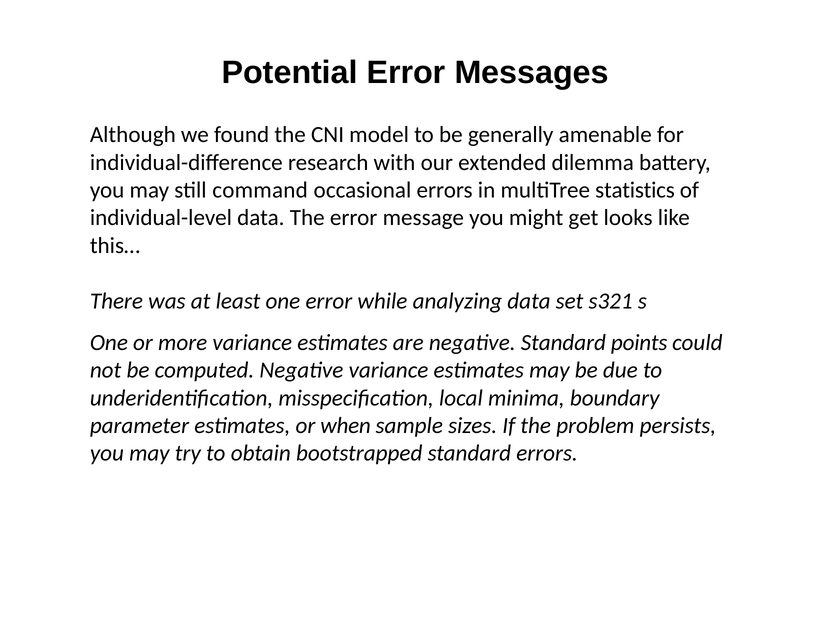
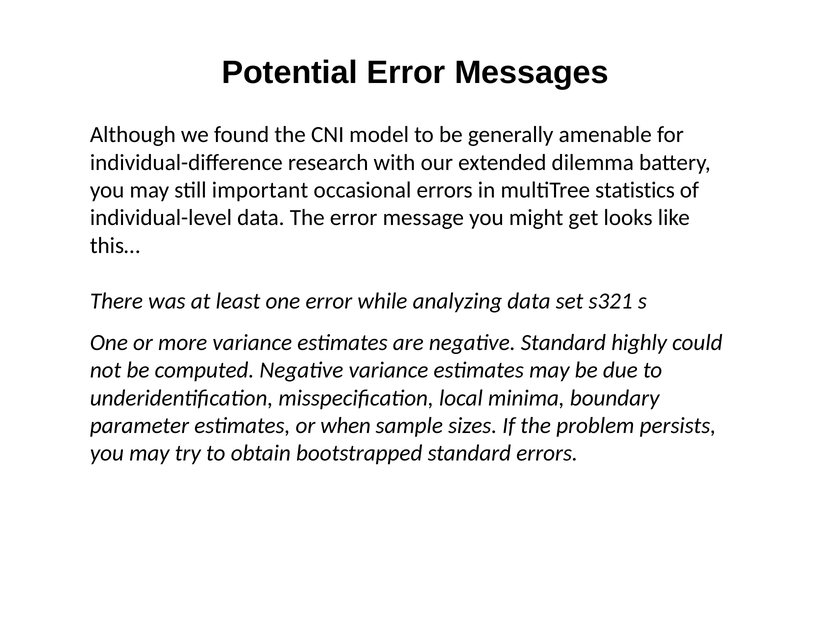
command: command -> important
points: points -> highly
